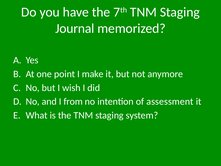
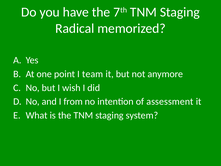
Journal: Journal -> Radical
make: make -> team
